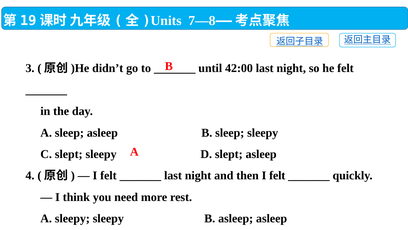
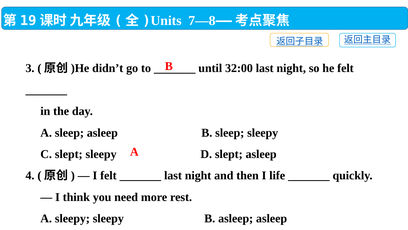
42:00: 42:00 -> 32:00
then I felt: felt -> life
